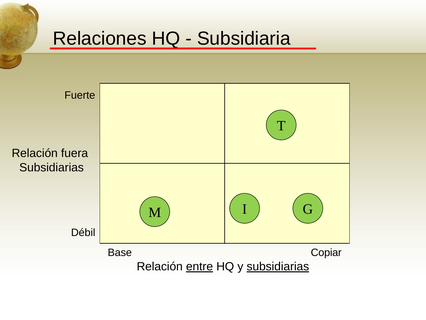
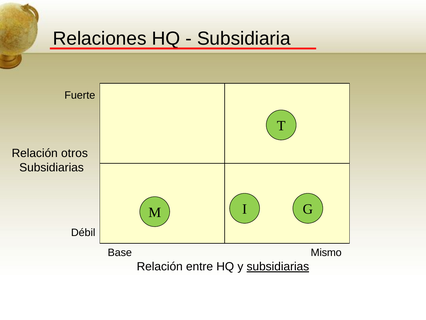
fuera: fuera -> otros
Copiar: Copiar -> Mismo
entre underline: present -> none
